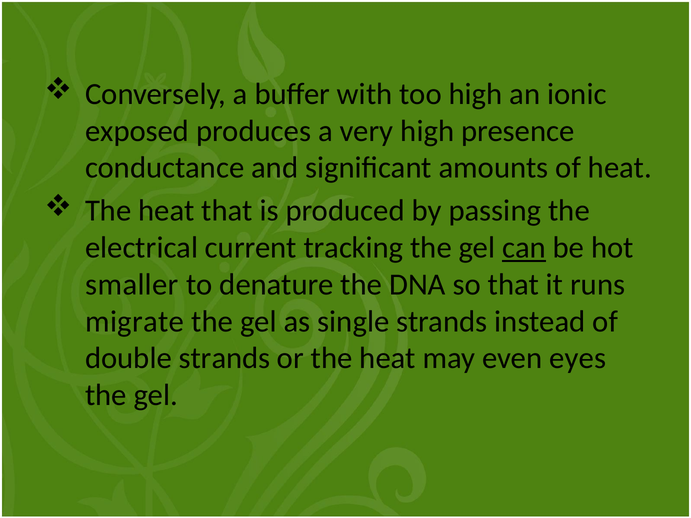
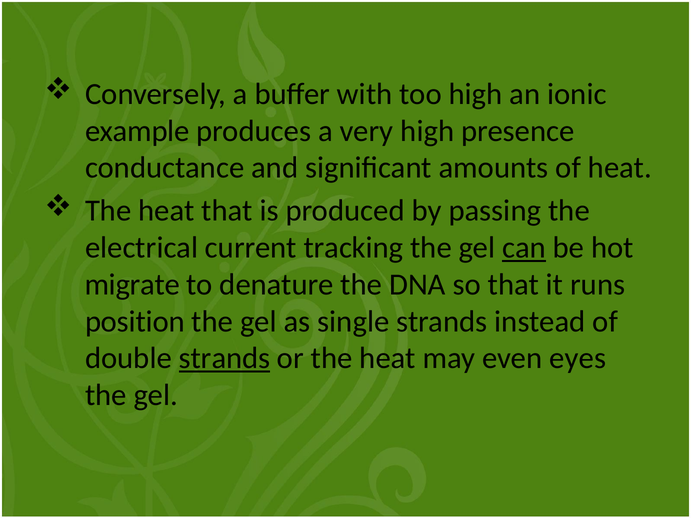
exposed: exposed -> example
smaller: smaller -> migrate
migrate: migrate -> position
strands at (225, 358) underline: none -> present
